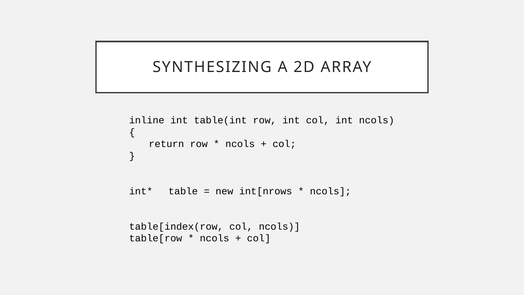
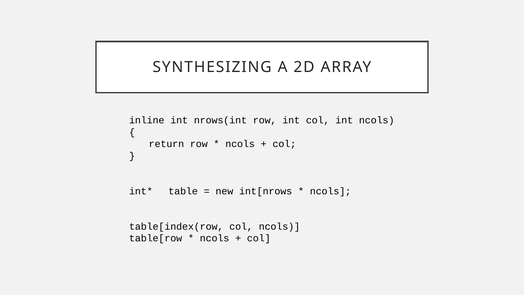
table(int: table(int -> nrows(int
